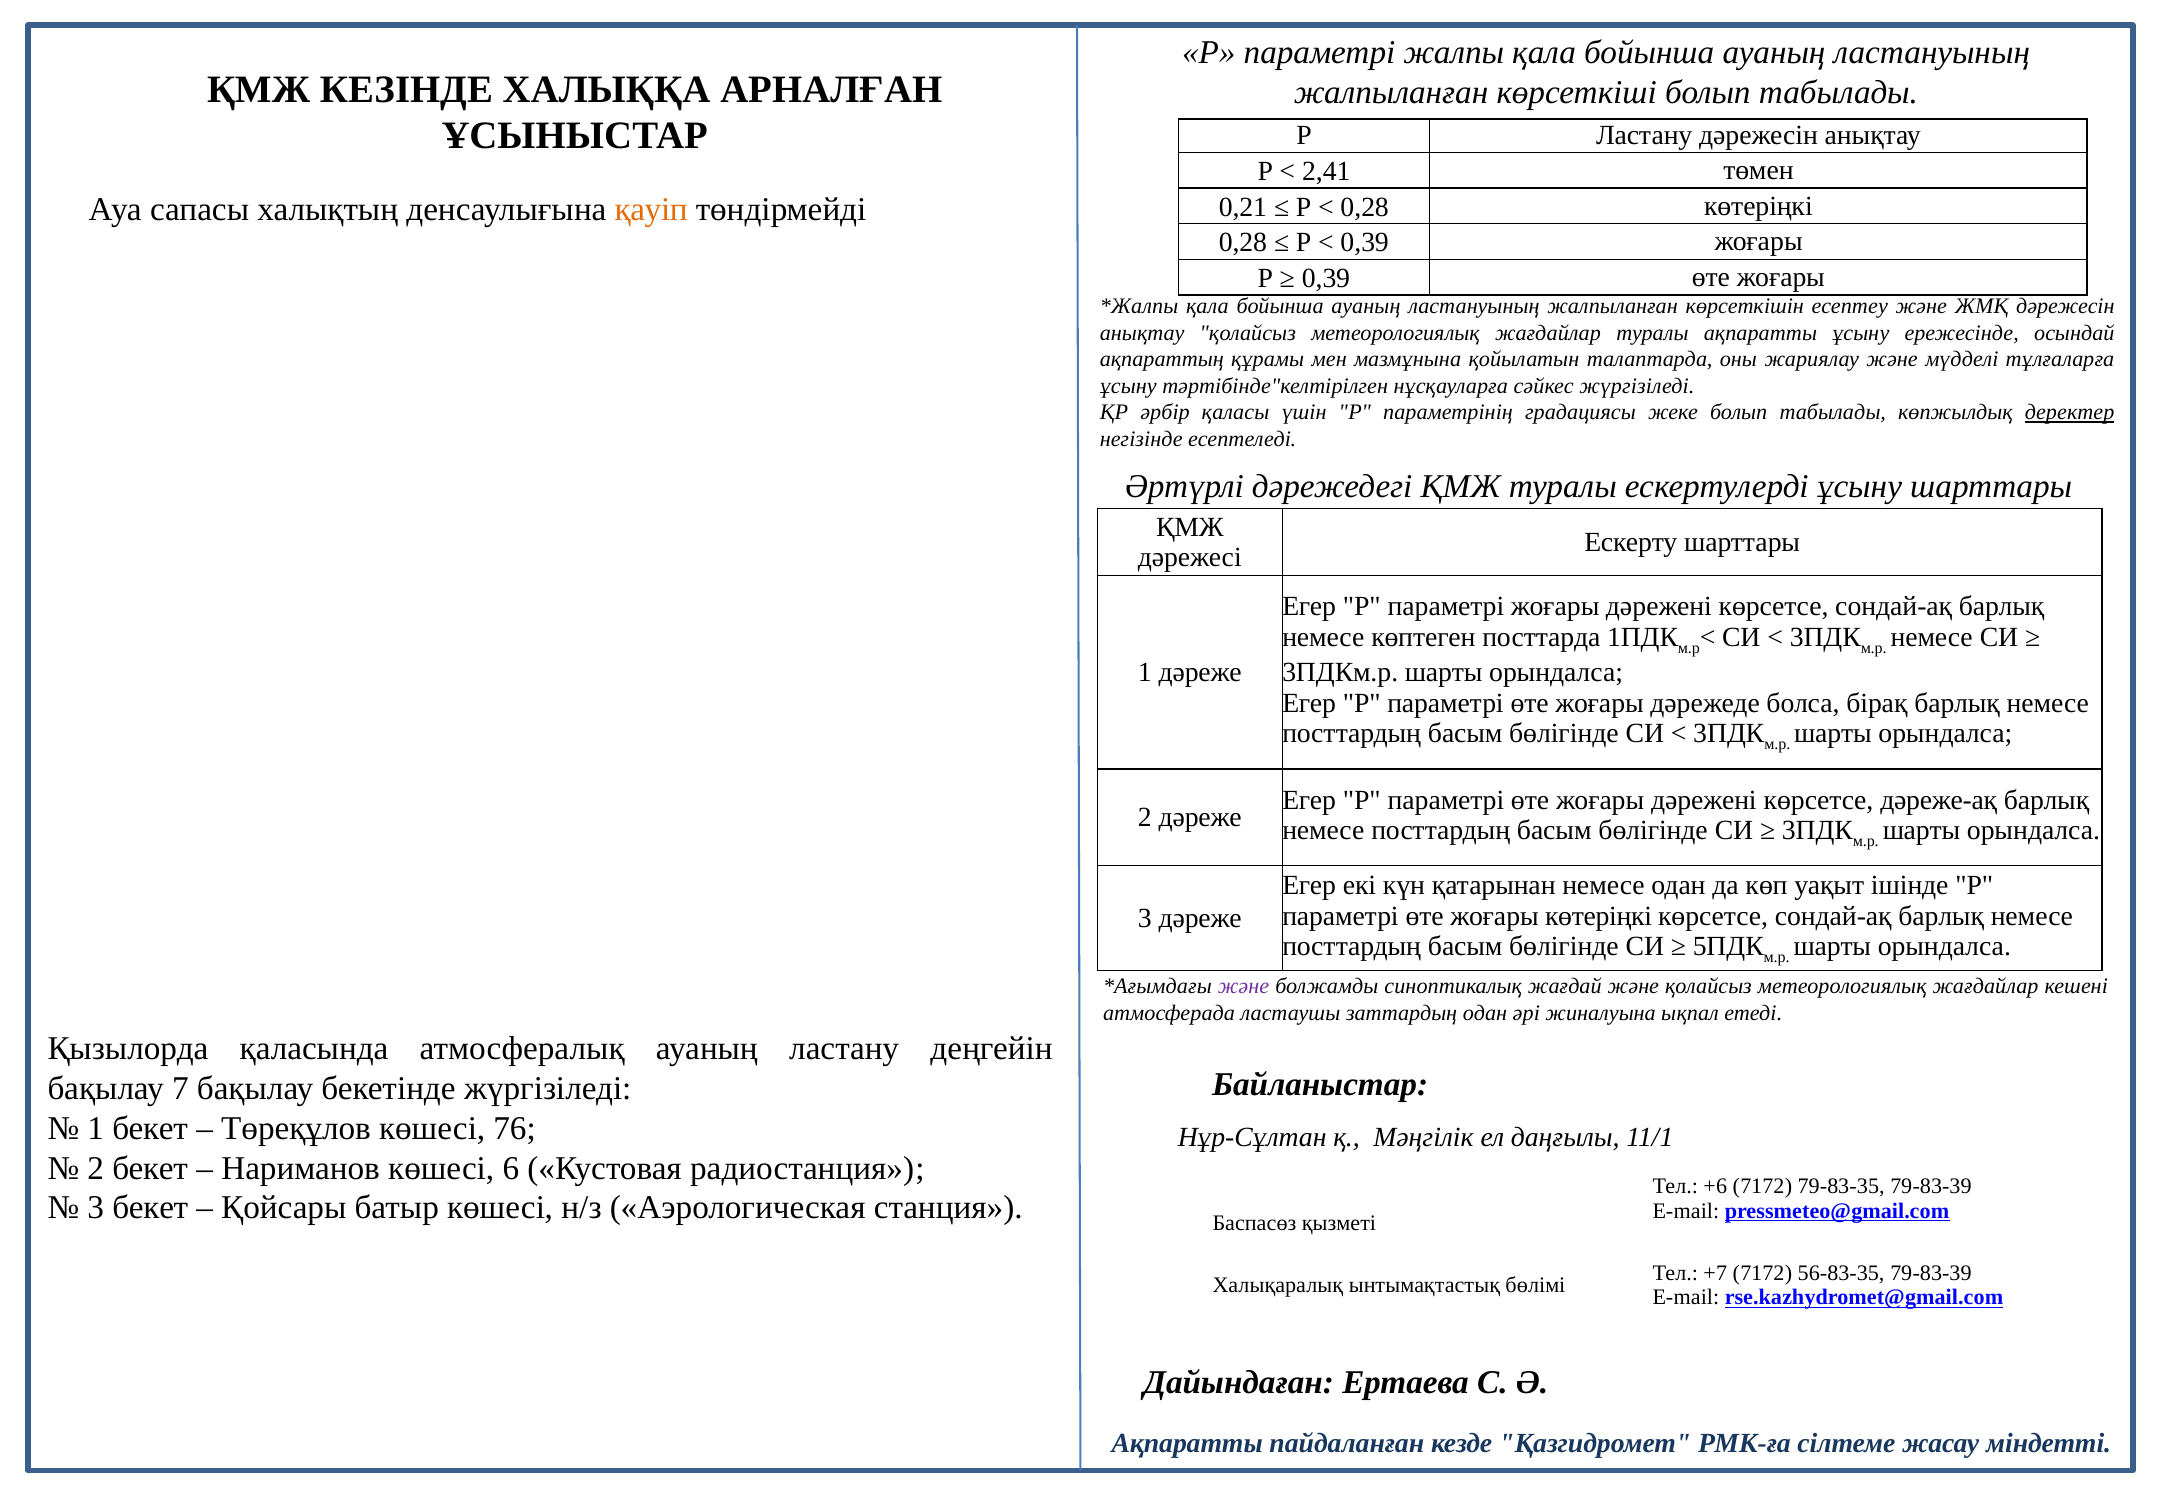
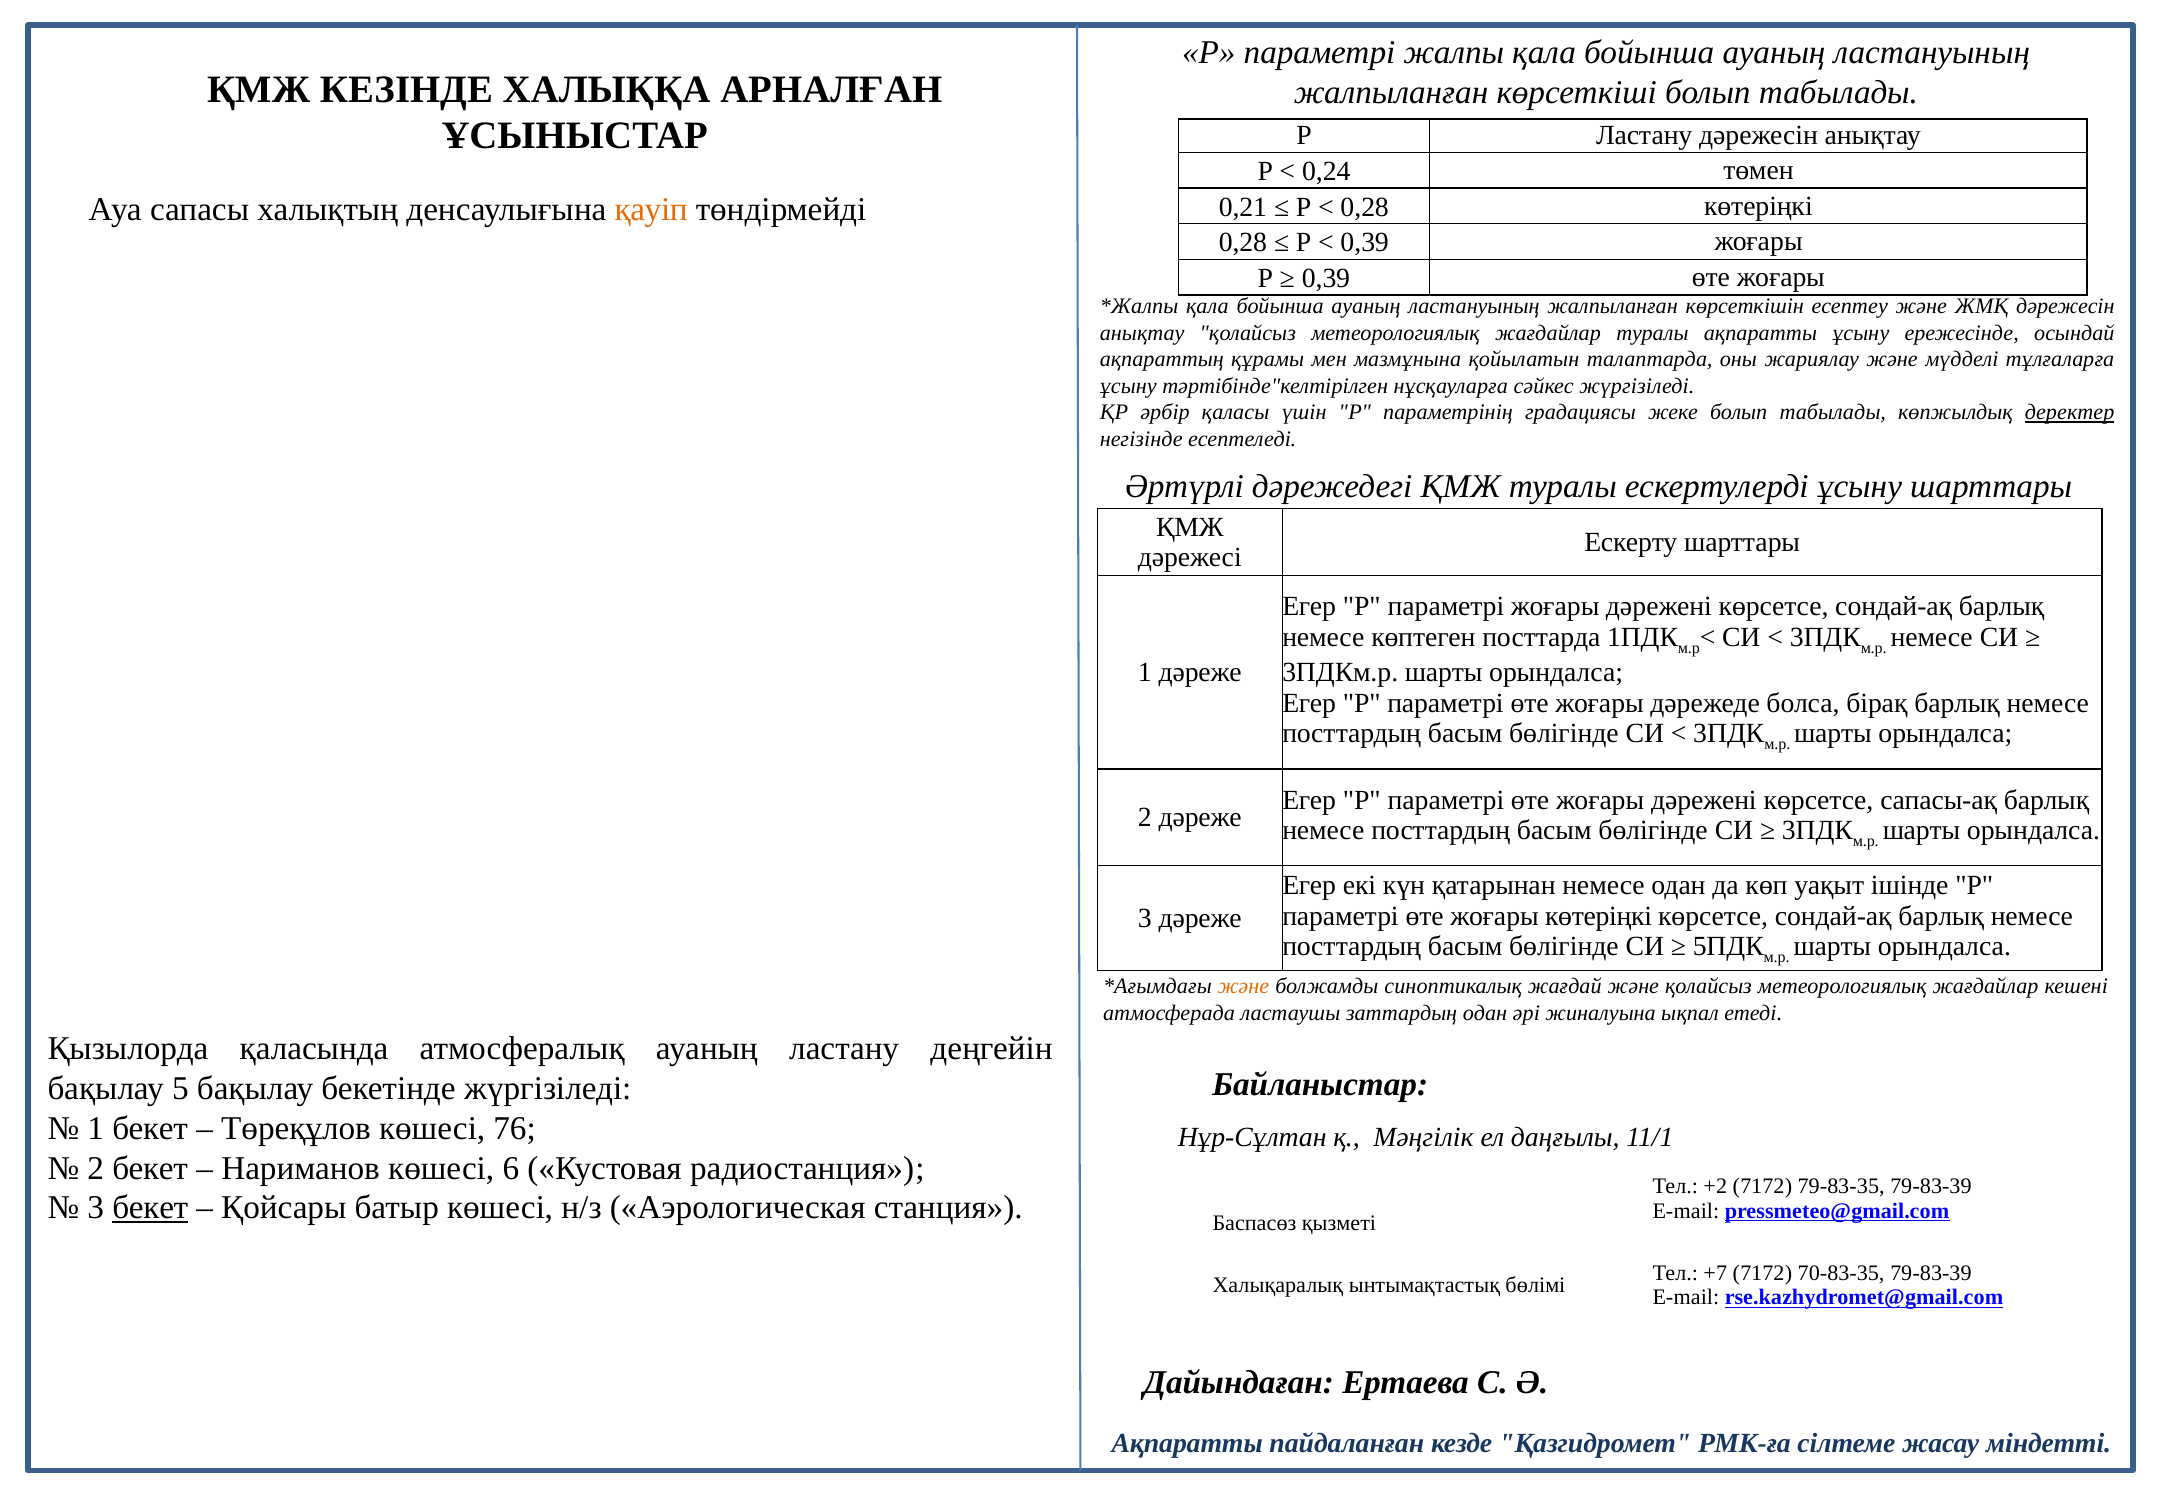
2,41: 2,41 -> 0,24
дәреже-ақ: дәреже-ақ -> сапасы-ақ
және at (1243, 987) colour: purple -> orange
7: 7 -> 5
+6: +6 -> +2
бекет at (150, 1208) underline: none -> present
56-83-35: 56-83-35 -> 70-83-35
